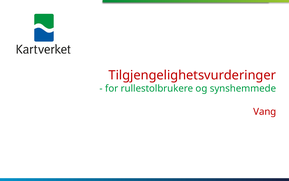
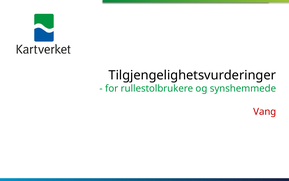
Tilgjengelighetsvurderinger colour: red -> black
